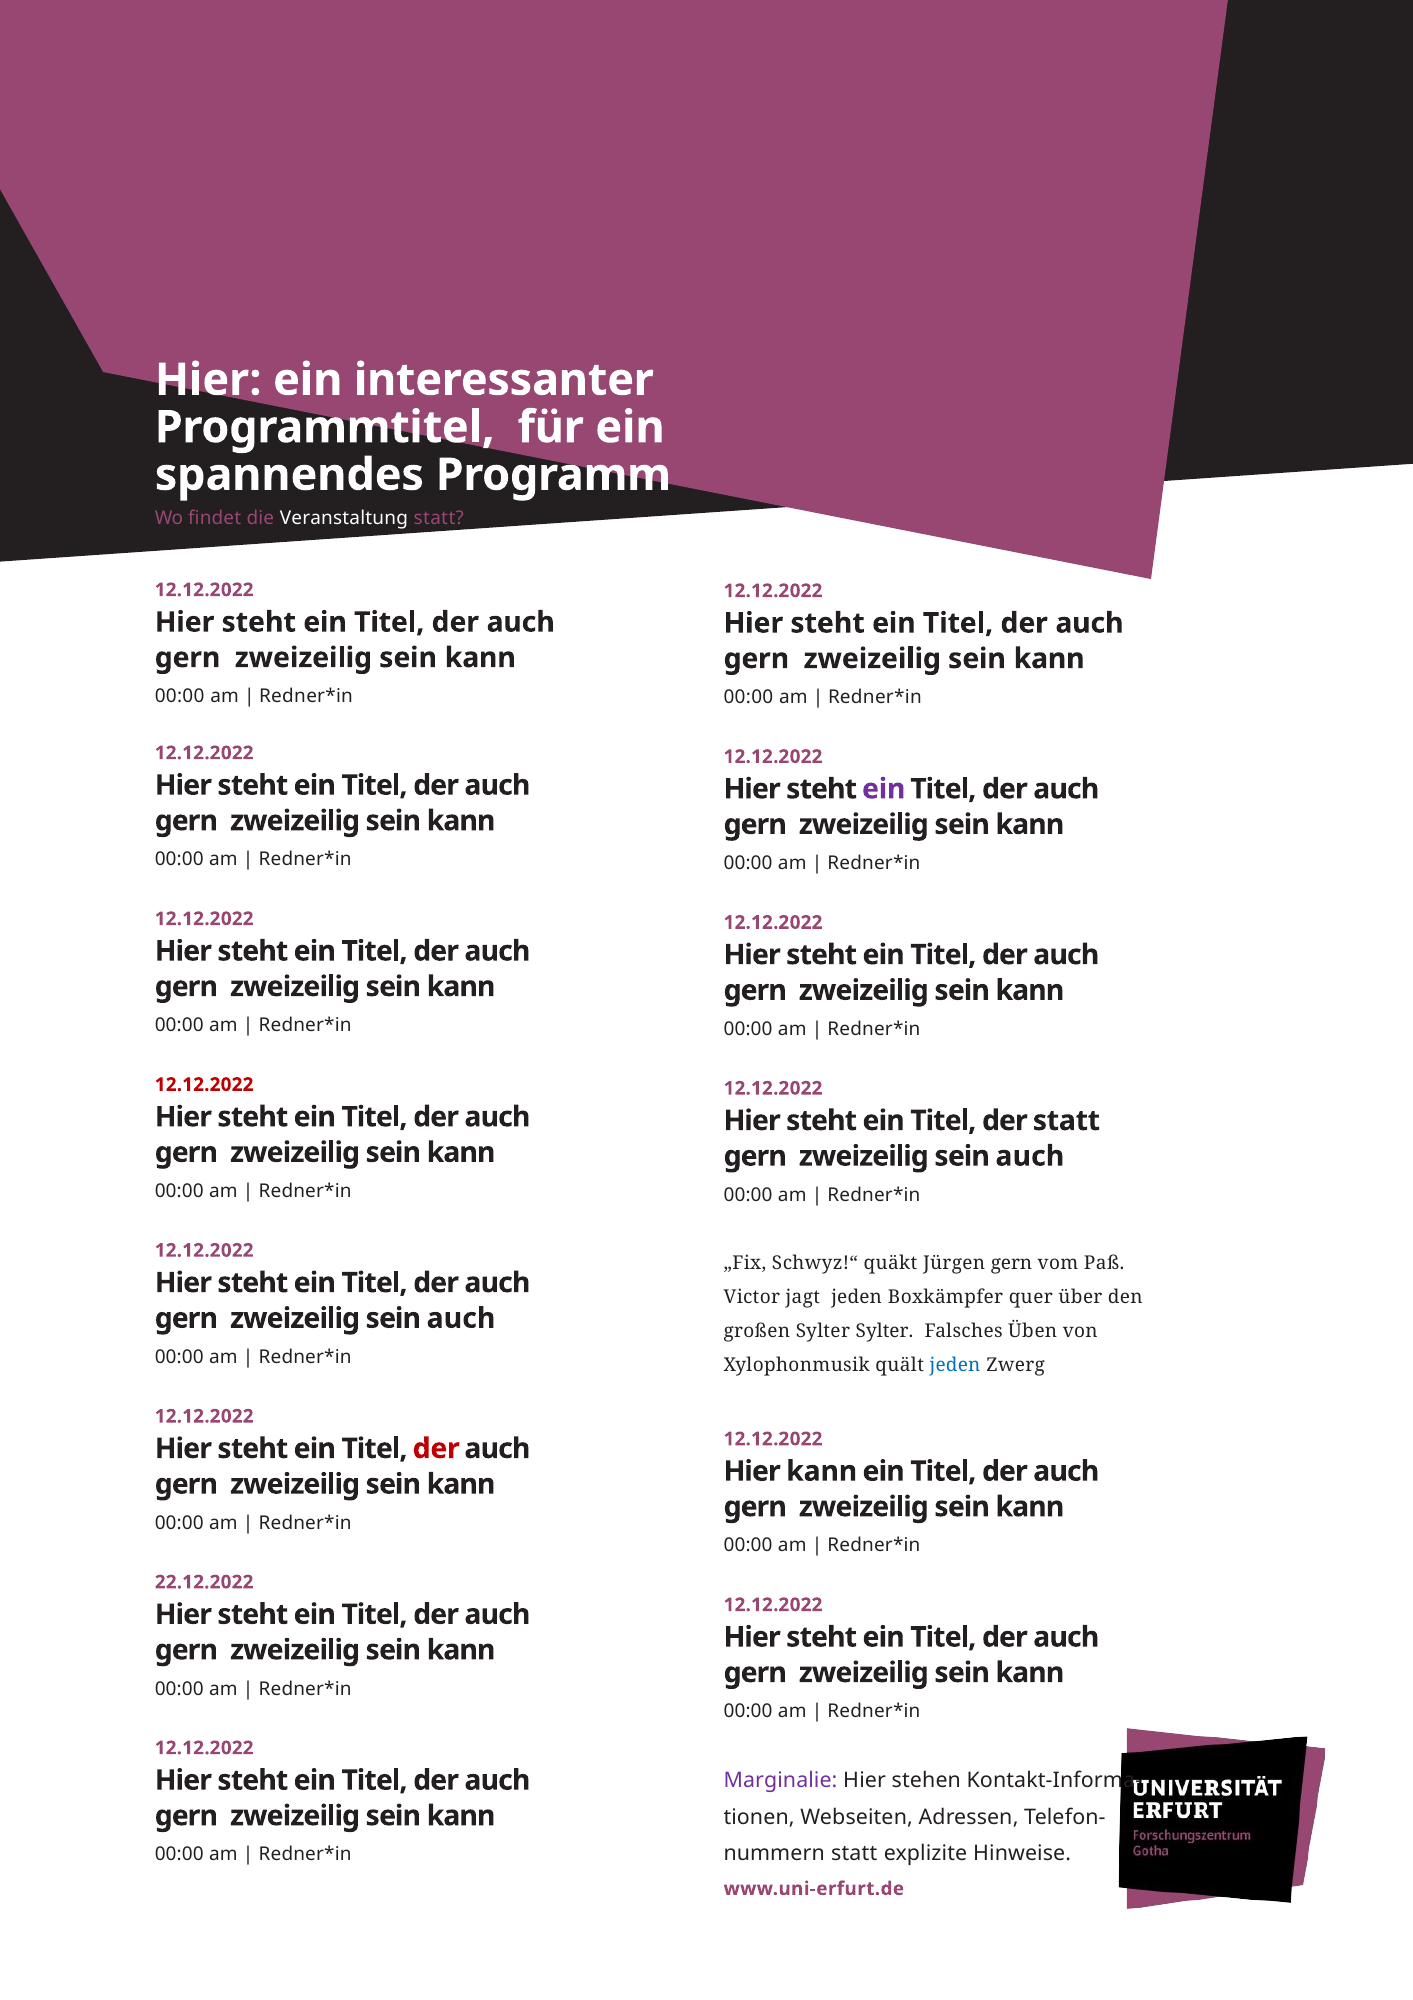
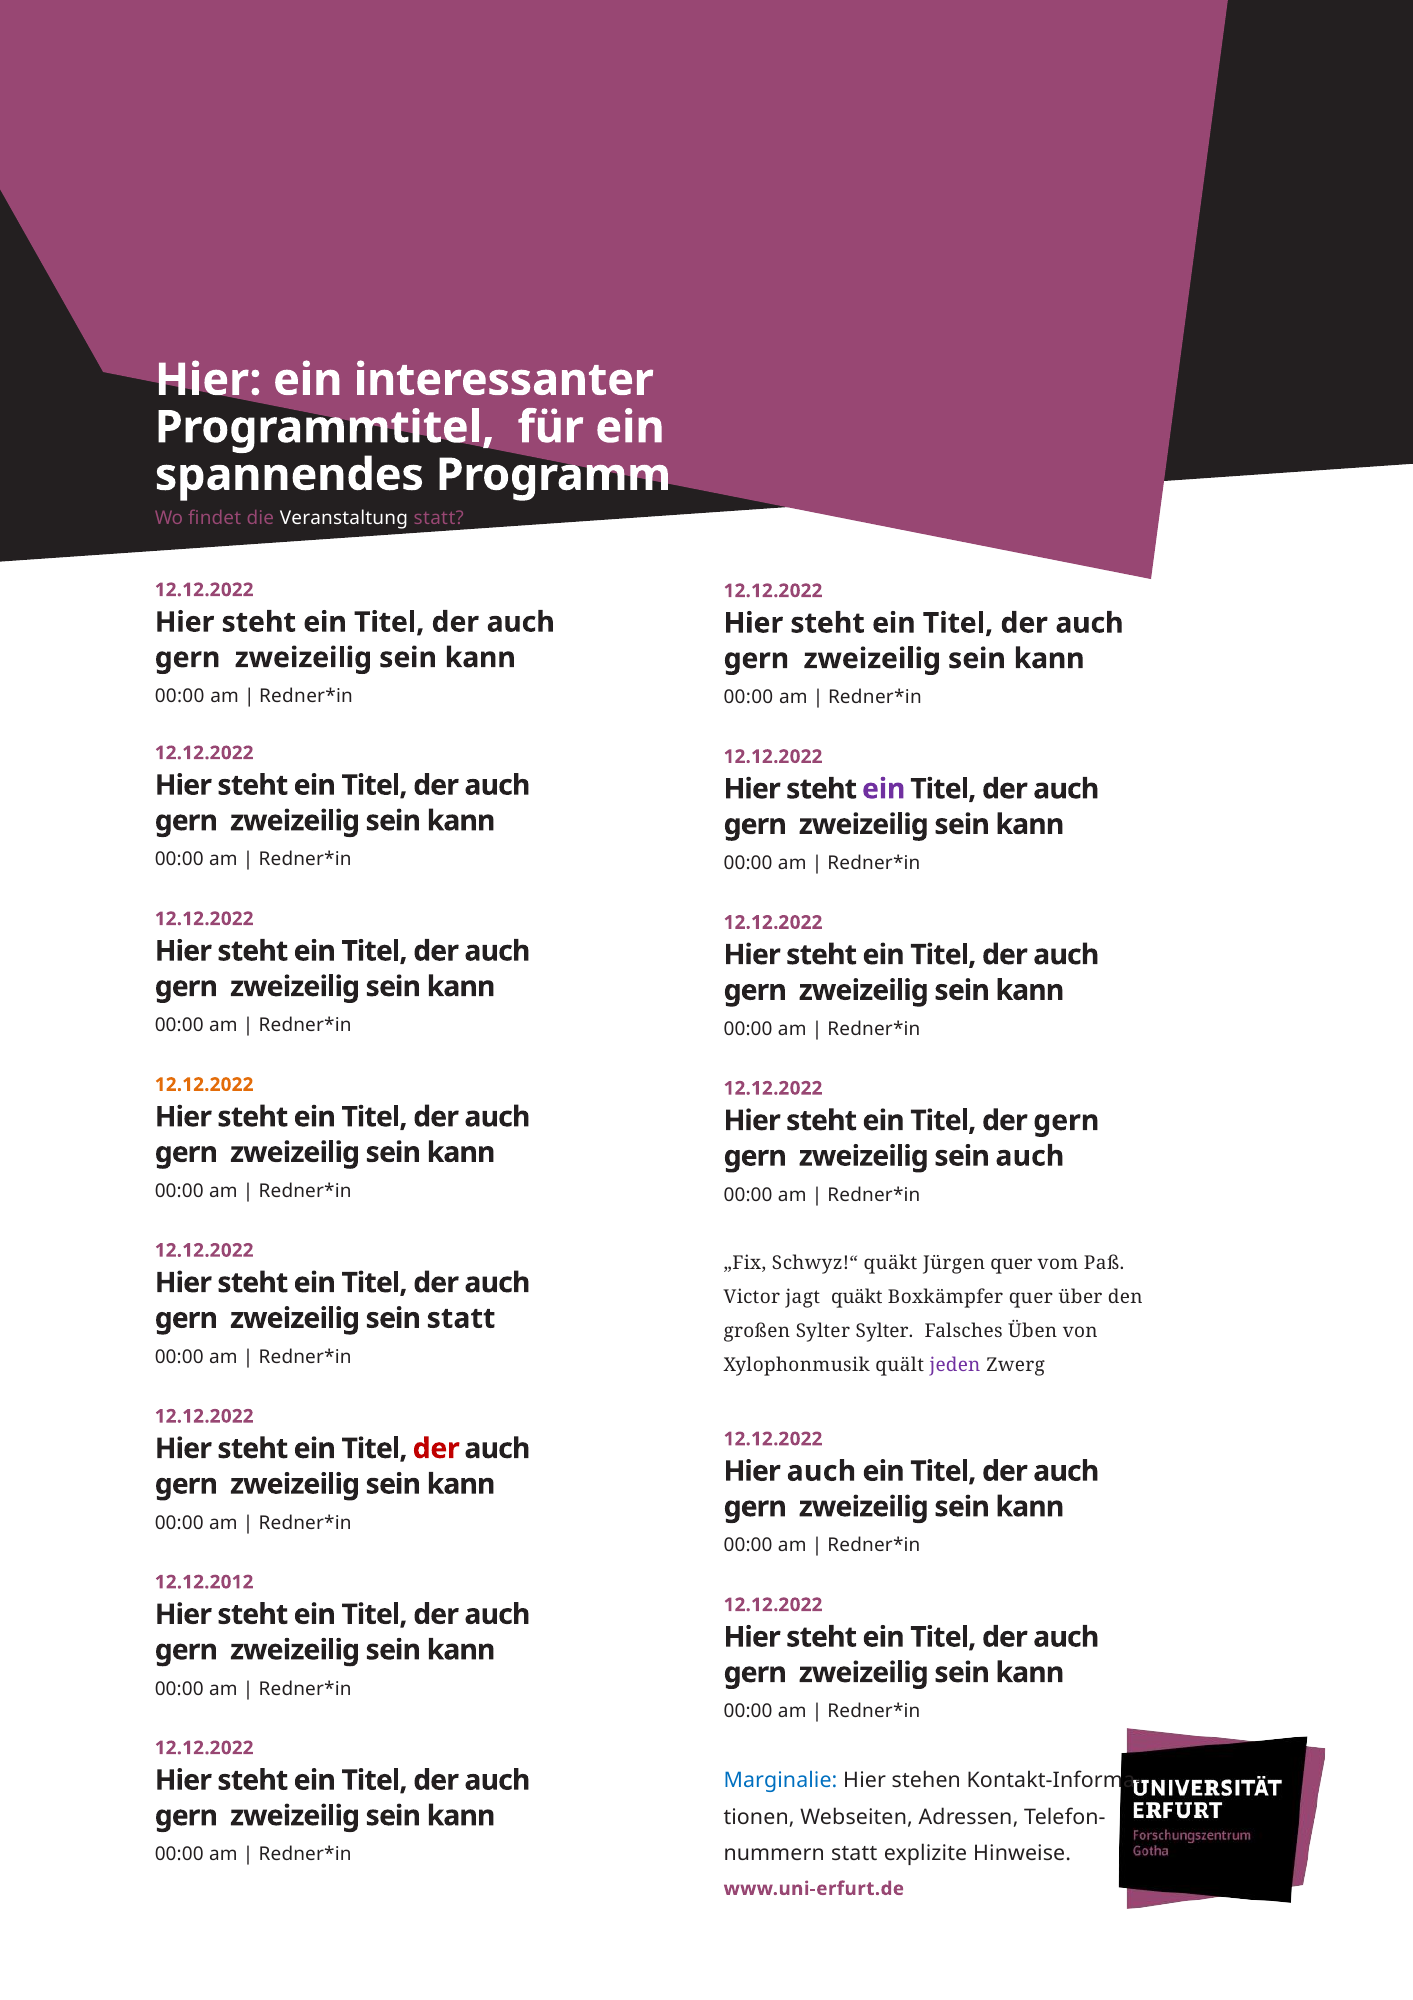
12.12.2022 at (204, 1084) colour: red -> orange
der statt: statt -> gern
Jürgen gern: gern -> quer
jagt jeden: jeden -> quäkt
auch at (461, 1318): auch -> statt
jeden at (955, 1365) colour: blue -> purple
Hier kann: kann -> auch
22.12.2022: 22.12.2022 -> 12.12.2012
Marginalie colour: purple -> blue
